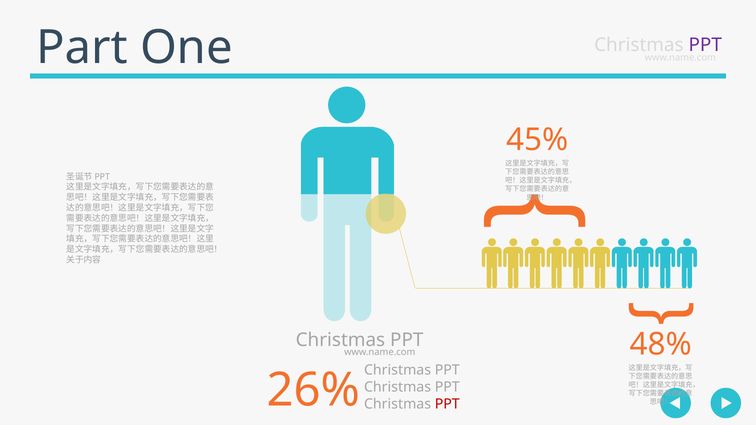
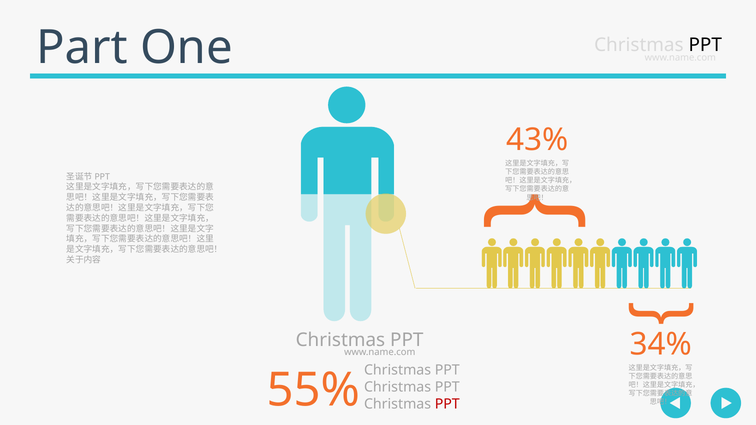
PPT at (705, 45) colour: purple -> black
45%: 45% -> 43%
48%: 48% -> 34%
26%: 26% -> 55%
